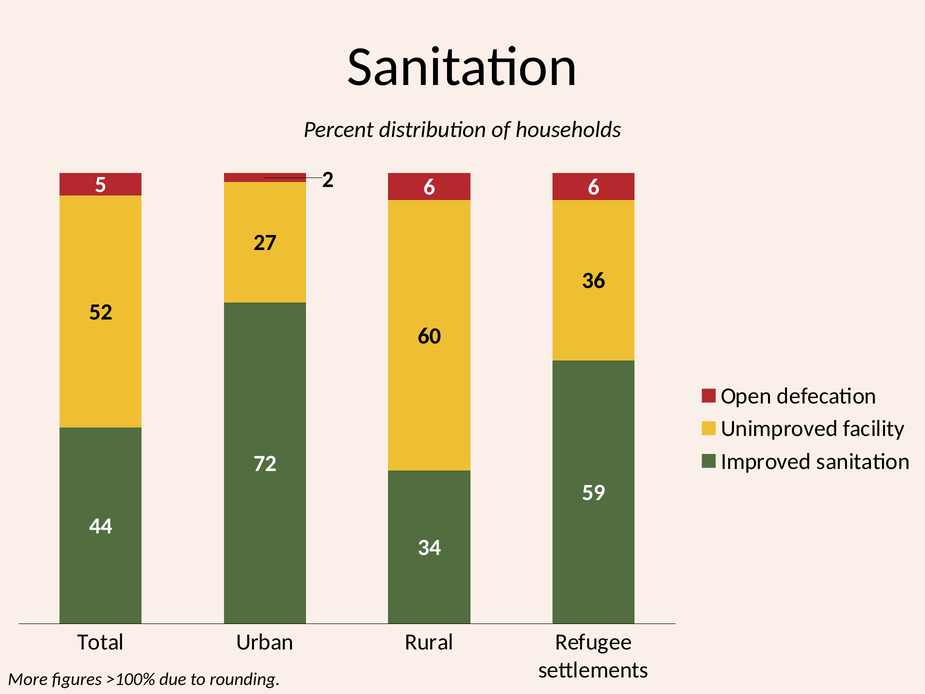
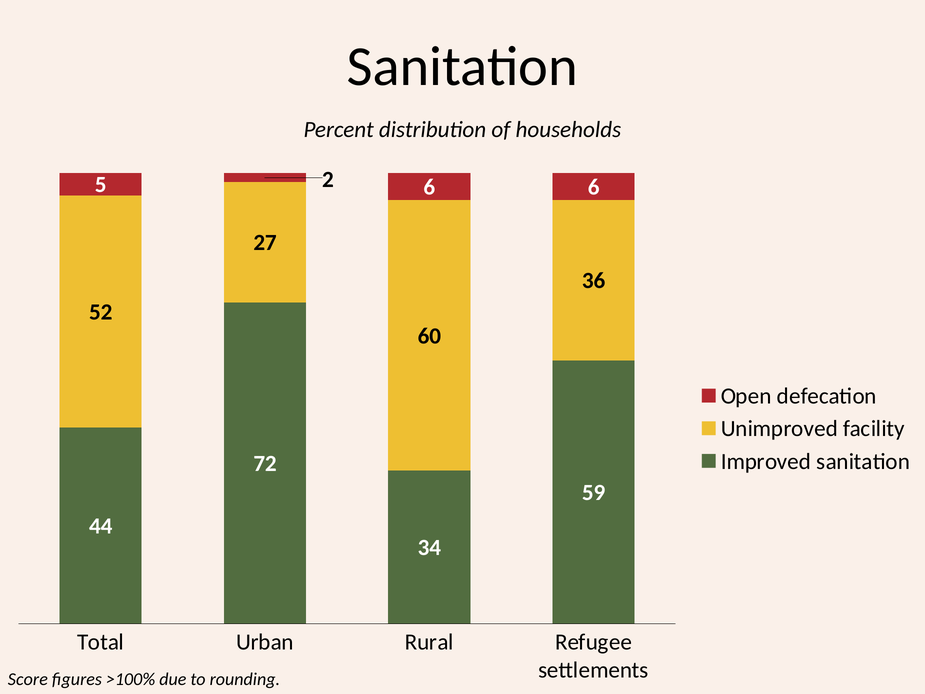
More: More -> Score
